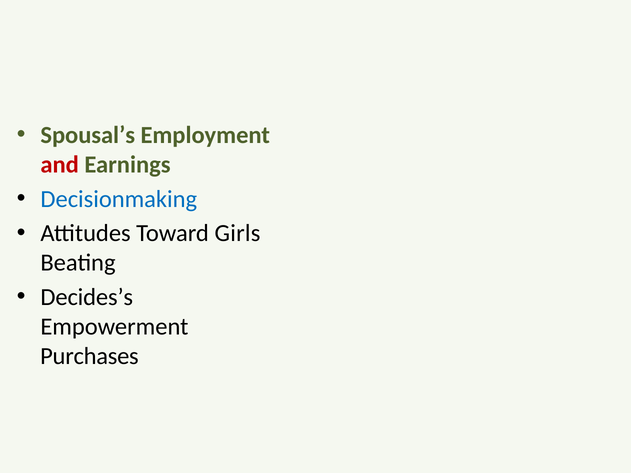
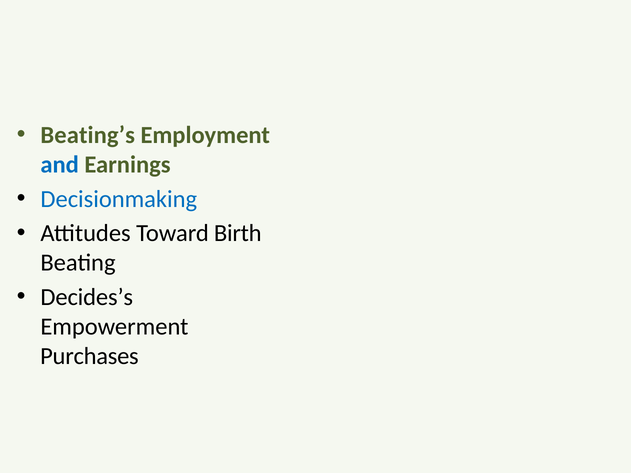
Spousal’s: Spousal’s -> Beating’s
and colour: red -> blue
Girls: Girls -> Birth
